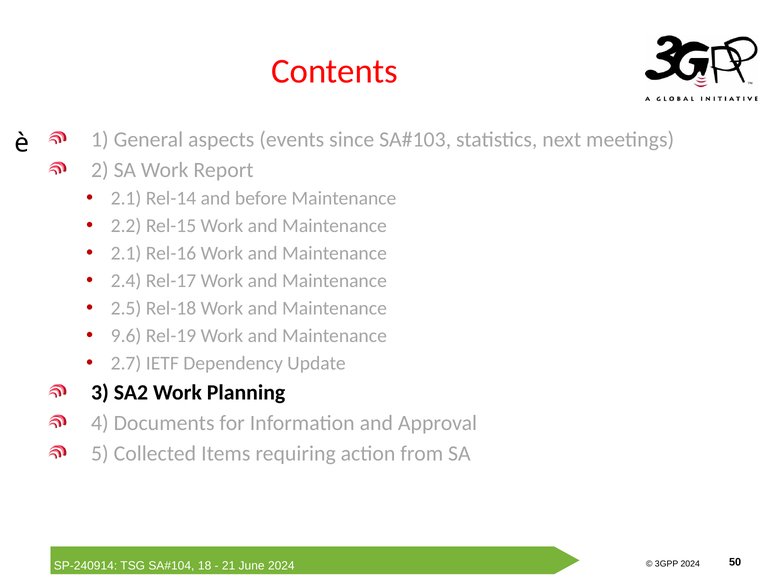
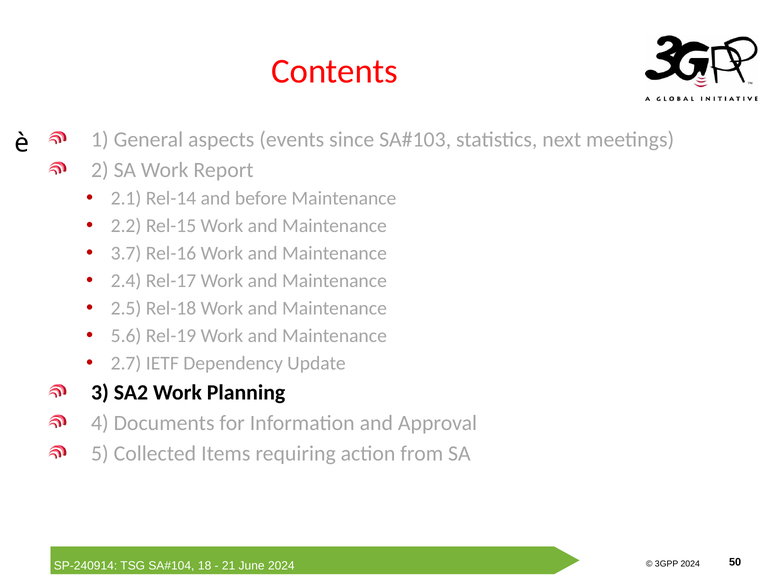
2.1 at (126, 253): 2.1 -> 3.7
9.6: 9.6 -> 5.6
